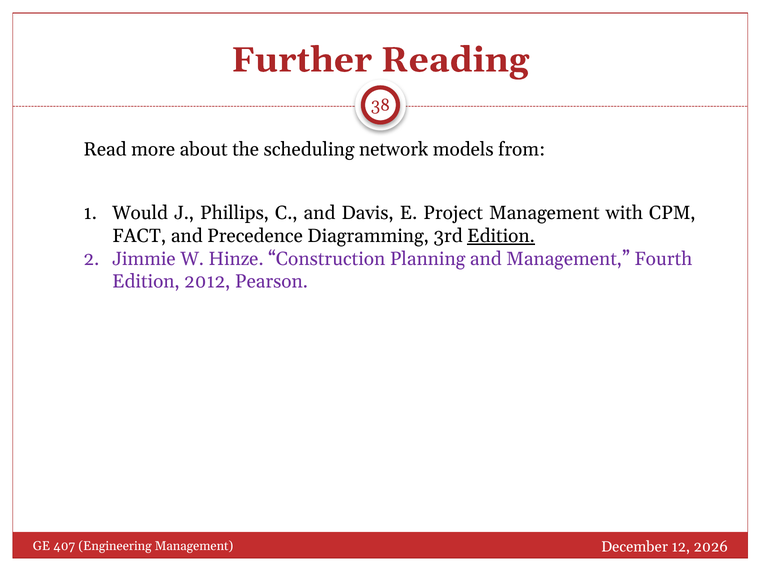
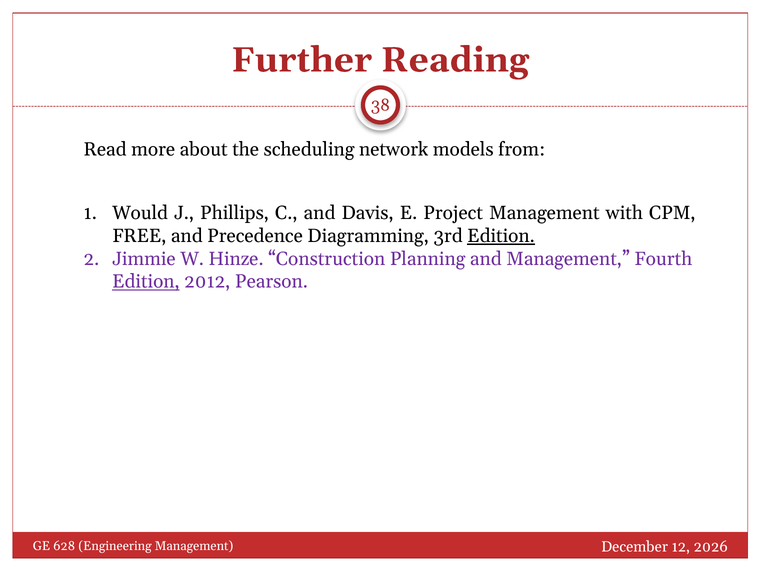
FACT: FACT -> FREE
Edition at (146, 282) underline: none -> present
407: 407 -> 628
